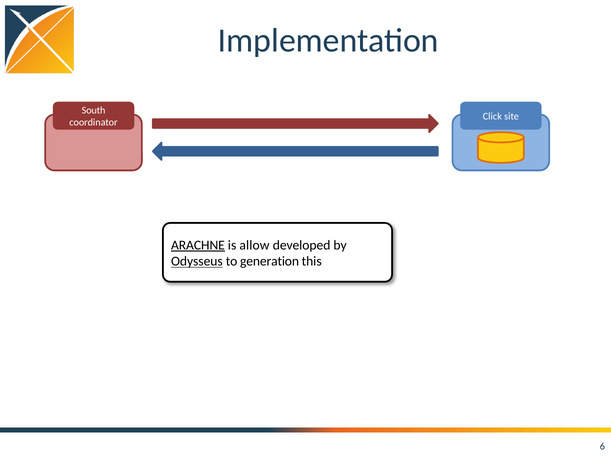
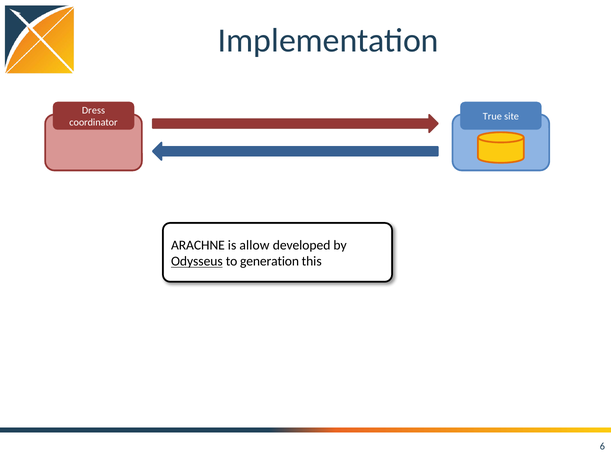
South: South -> Dress
Click: Click -> True
ARACHNE underline: present -> none
